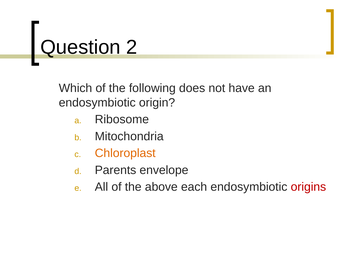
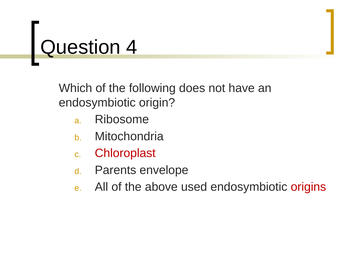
2: 2 -> 4
Chloroplast colour: orange -> red
each: each -> used
